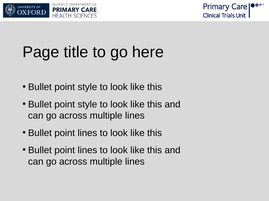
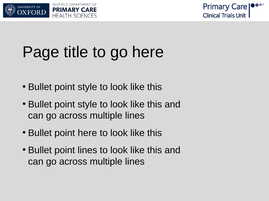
lines at (87, 133): lines -> here
